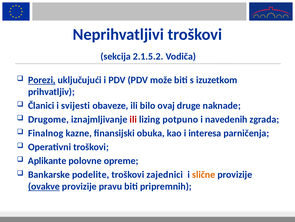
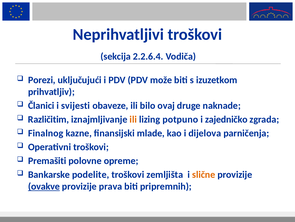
2.1.5.2: 2.1.5.2 -> 2.2.6.4
Porezi underline: present -> none
Drugome: Drugome -> Različitim
ili at (133, 119) colour: red -> orange
navedenih: navedenih -> zajedničko
obuka: obuka -> mlade
interesa: interesa -> dijelova
Aplikante: Aplikante -> Premašiti
zajednici: zajednici -> zemljišta
pravu: pravu -> prava
